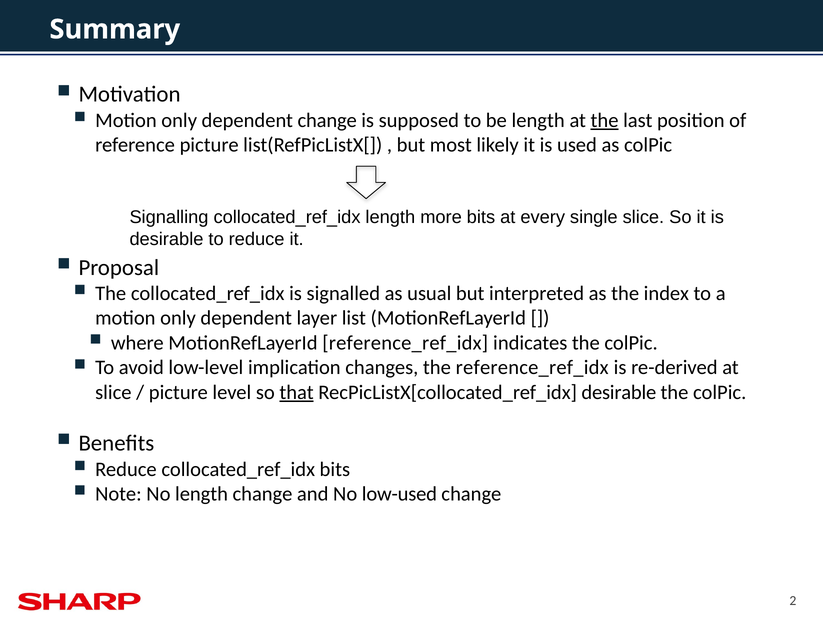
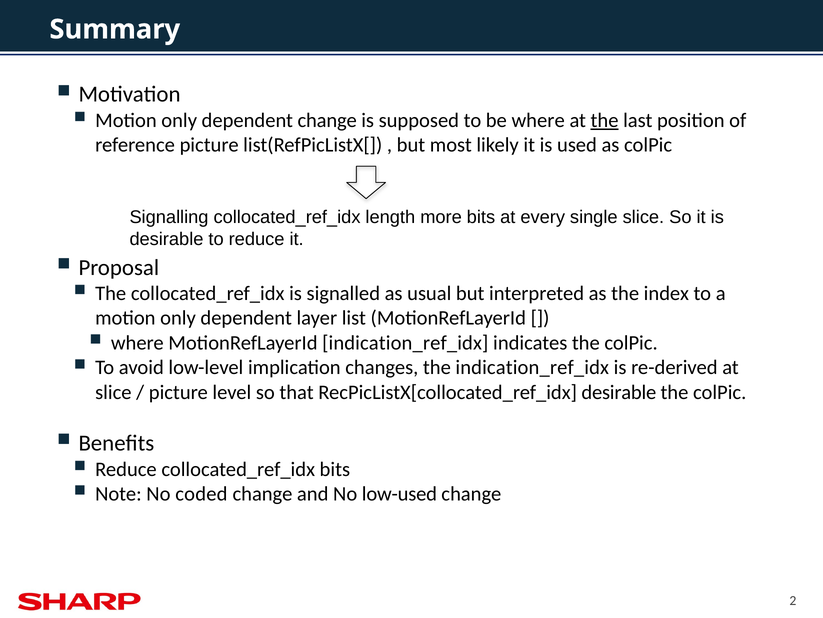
be length: length -> where
MotionRefLayerId reference_ref_idx: reference_ref_idx -> indication_ref_idx
the reference_ref_idx: reference_ref_idx -> indication_ref_idx
that underline: present -> none
No length: length -> coded
